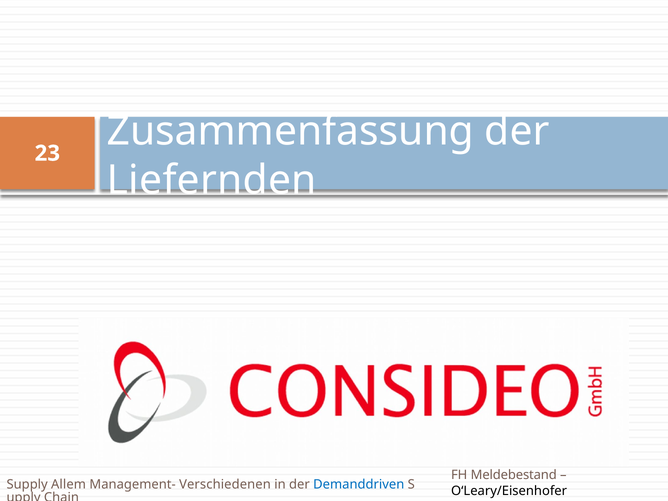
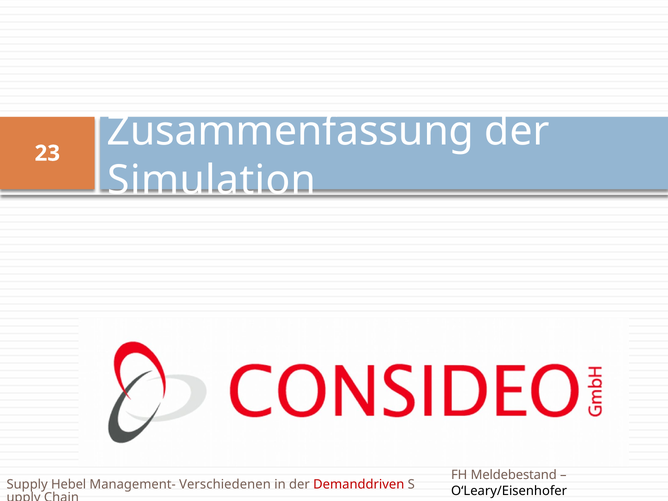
Liefernden: Liefernden -> Simulation
Allem: Allem -> Hebel
Demanddriven colour: blue -> red
